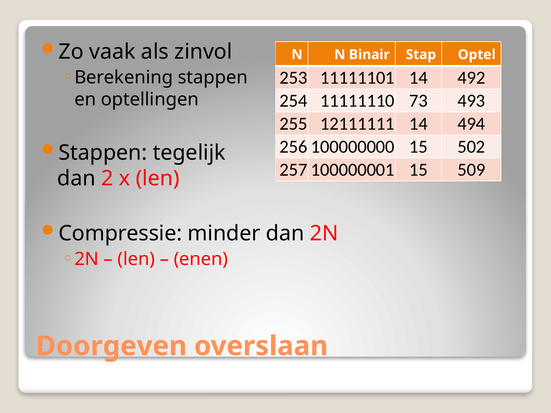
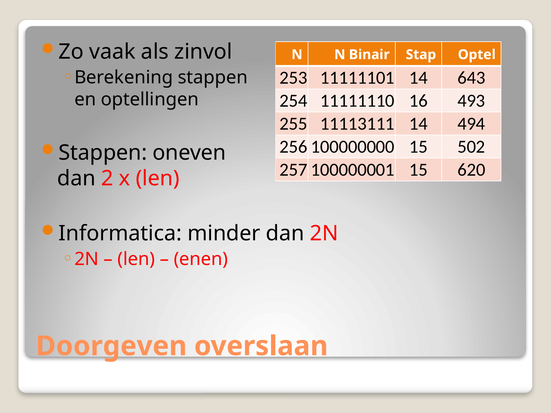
492: 492 -> 643
73: 73 -> 16
12111111: 12111111 -> 11113111
tegelijk: tegelijk -> oneven
509: 509 -> 620
Compressie: Compressie -> Informatica
